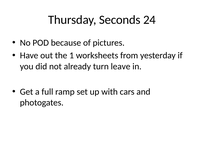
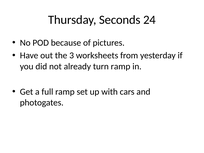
1: 1 -> 3
turn leave: leave -> ramp
